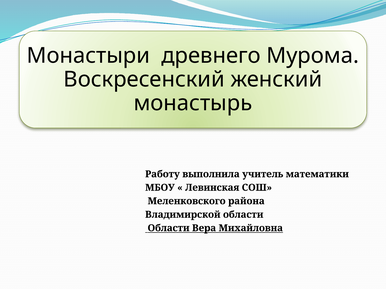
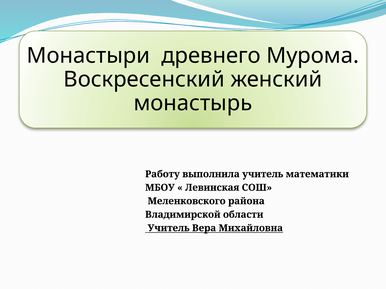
Области at (169, 228): Области -> Учитель
